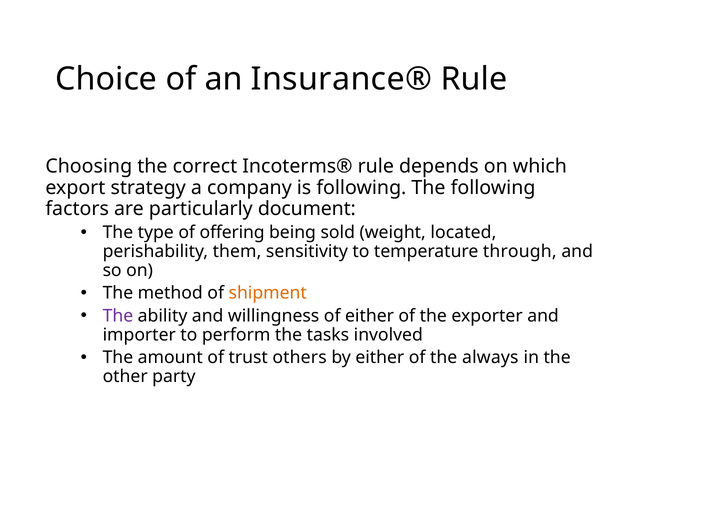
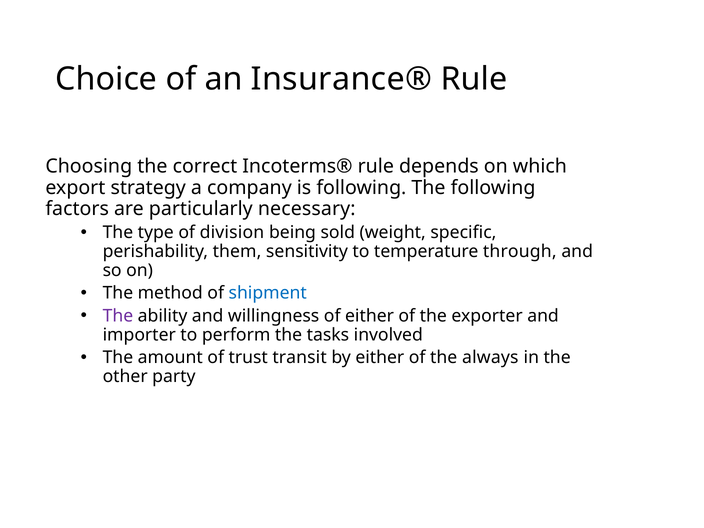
document: document -> necessary
offering: offering -> division
located: located -> specific
shipment colour: orange -> blue
others: others -> transit
